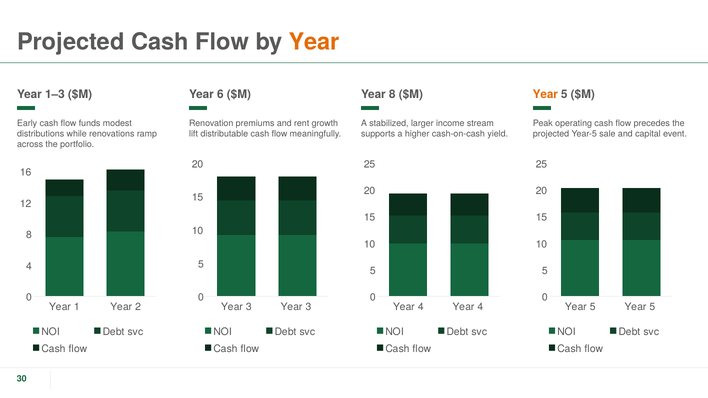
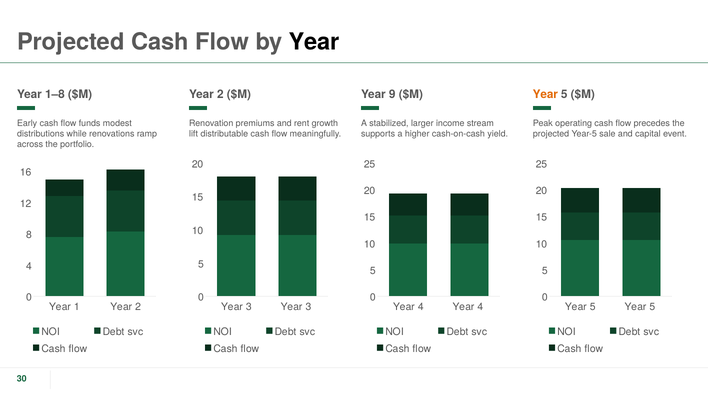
Year at (314, 42) colour: orange -> black
1–3: 1–3 -> 1–8
6 at (220, 94): 6 -> 2
Year 8: 8 -> 9
